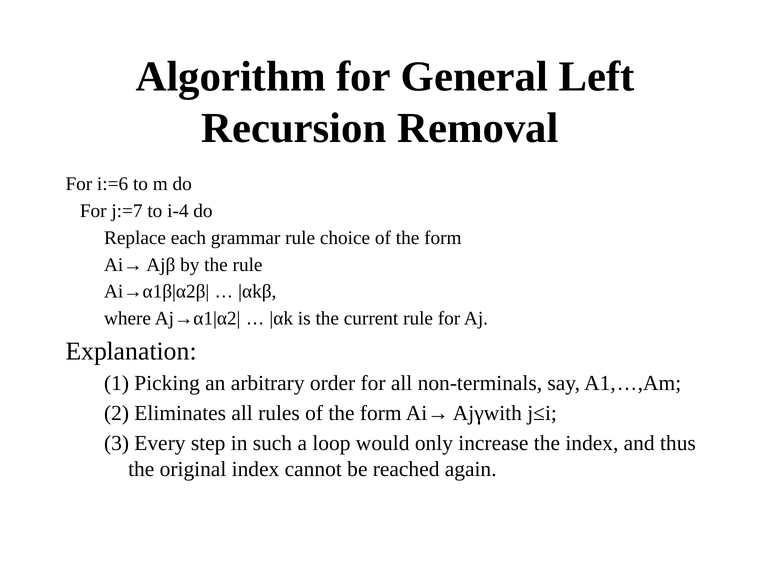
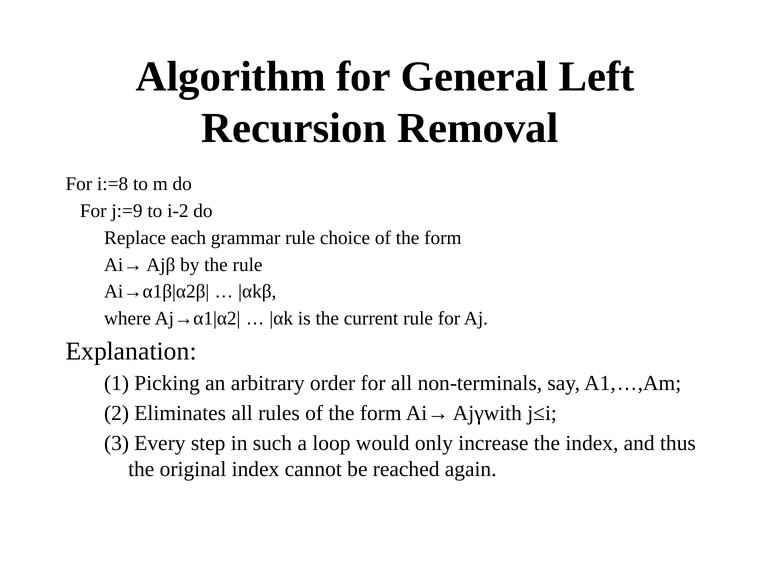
i:=6: i:=6 -> i:=8
j:=7: j:=7 -> j:=9
i-4: i-4 -> i-2
